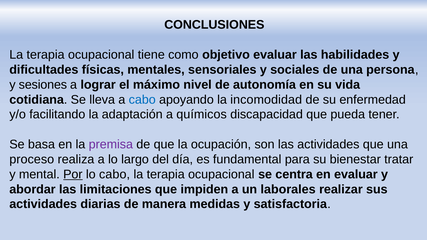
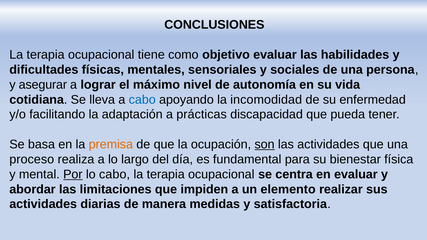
sesiones: sesiones -> asegurar
químicos: químicos -> prácticas
premisa colour: purple -> orange
son underline: none -> present
tratar: tratar -> física
laborales: laborales -> elemento
